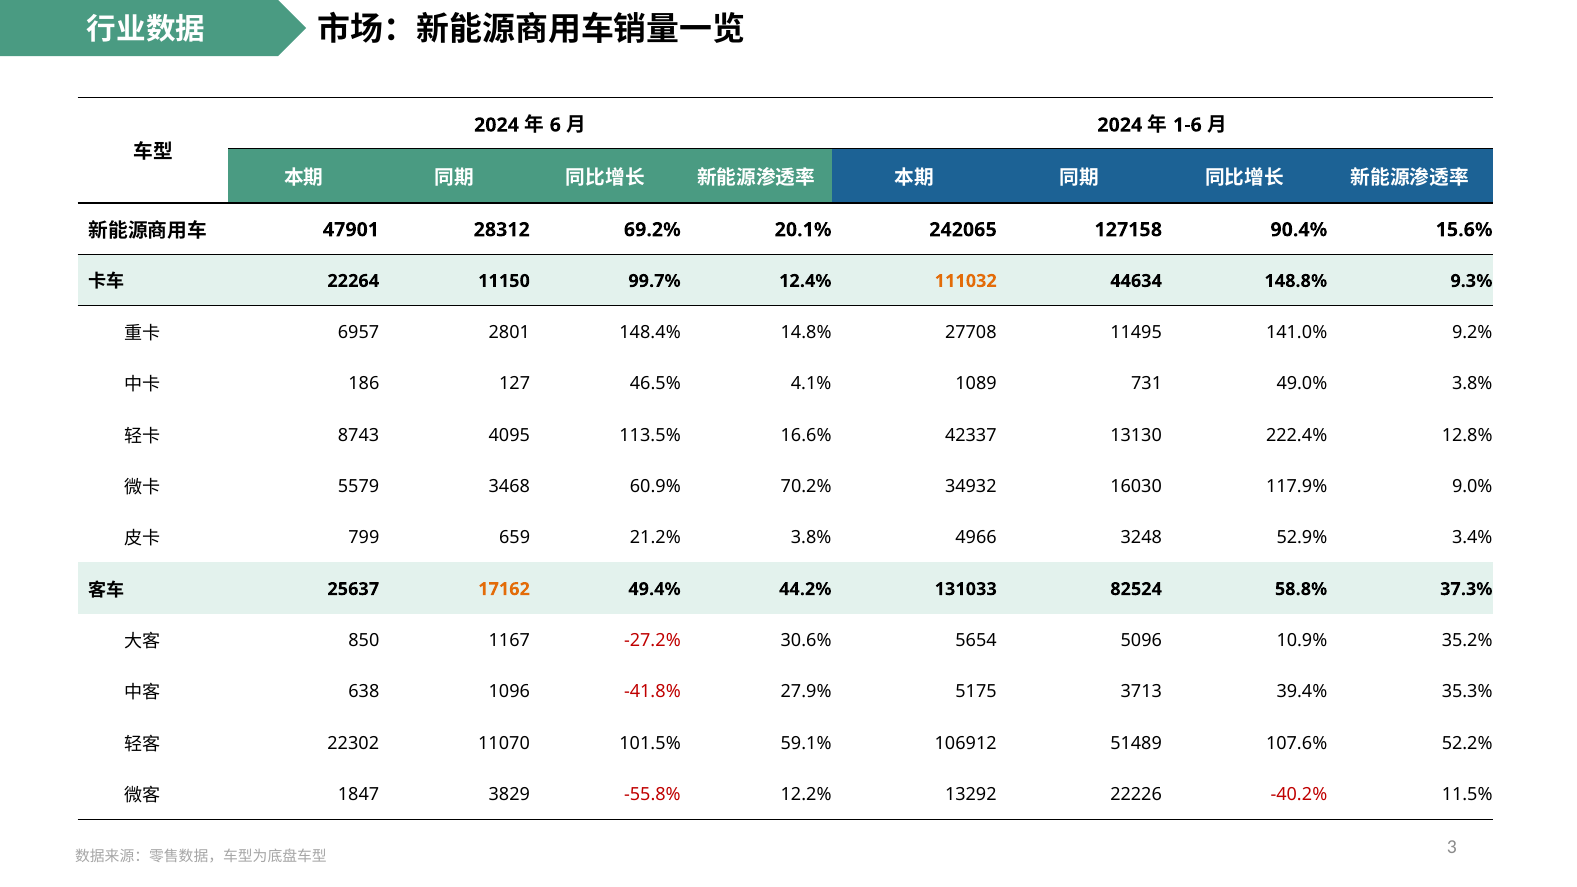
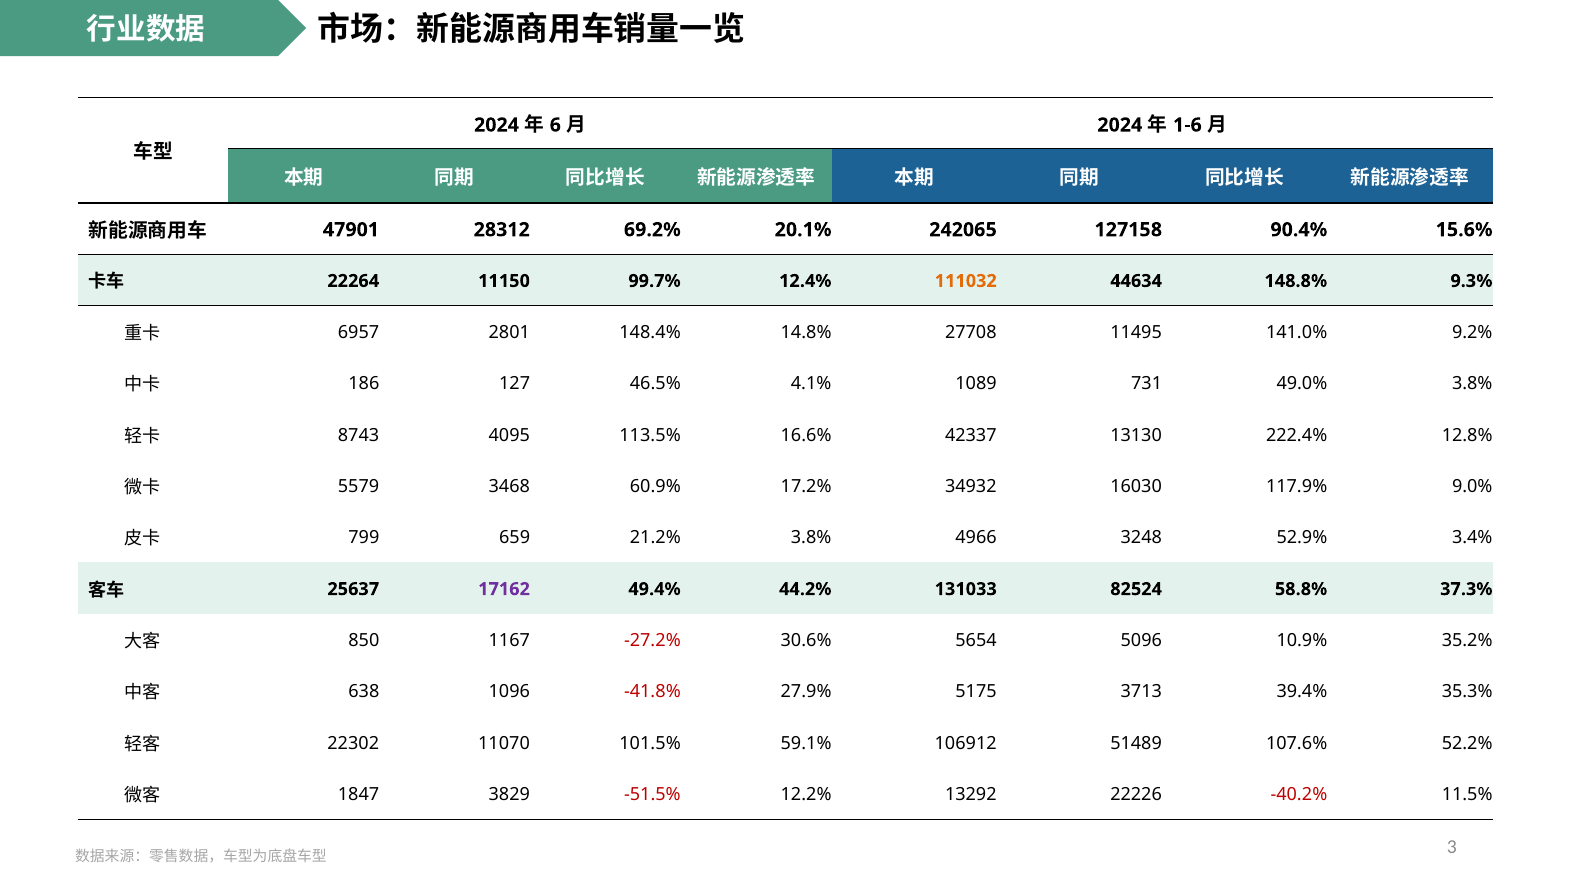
70.2%: 70.2% -> 17.2%
17162 colour: orange -> purple
-55.8%: -55.8% -> -51.5%
